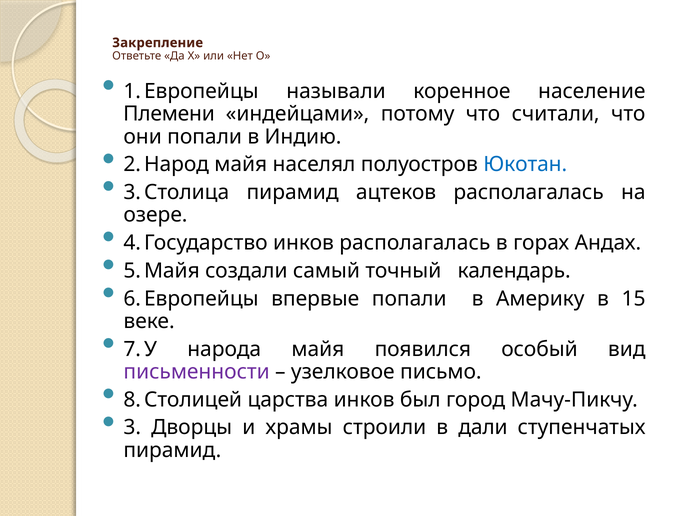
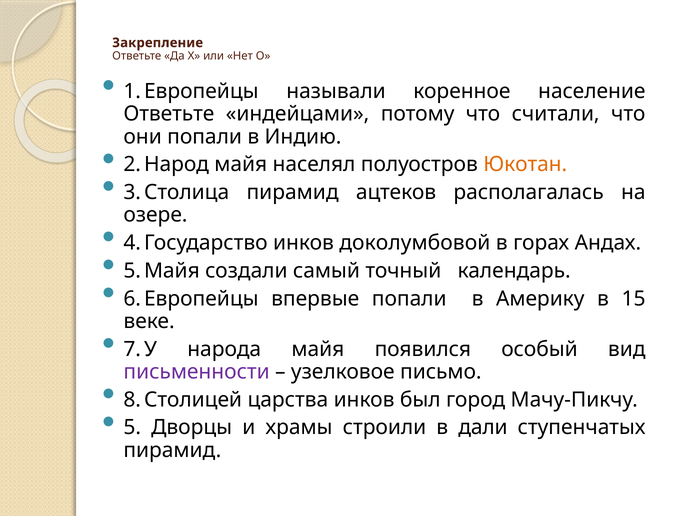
Племени at (169, 114): Племени -> Ответьте
Юкотан colour: blue -> orange
инков располагалась: располагалась -> доколумбовой
3: 3 -> 5
